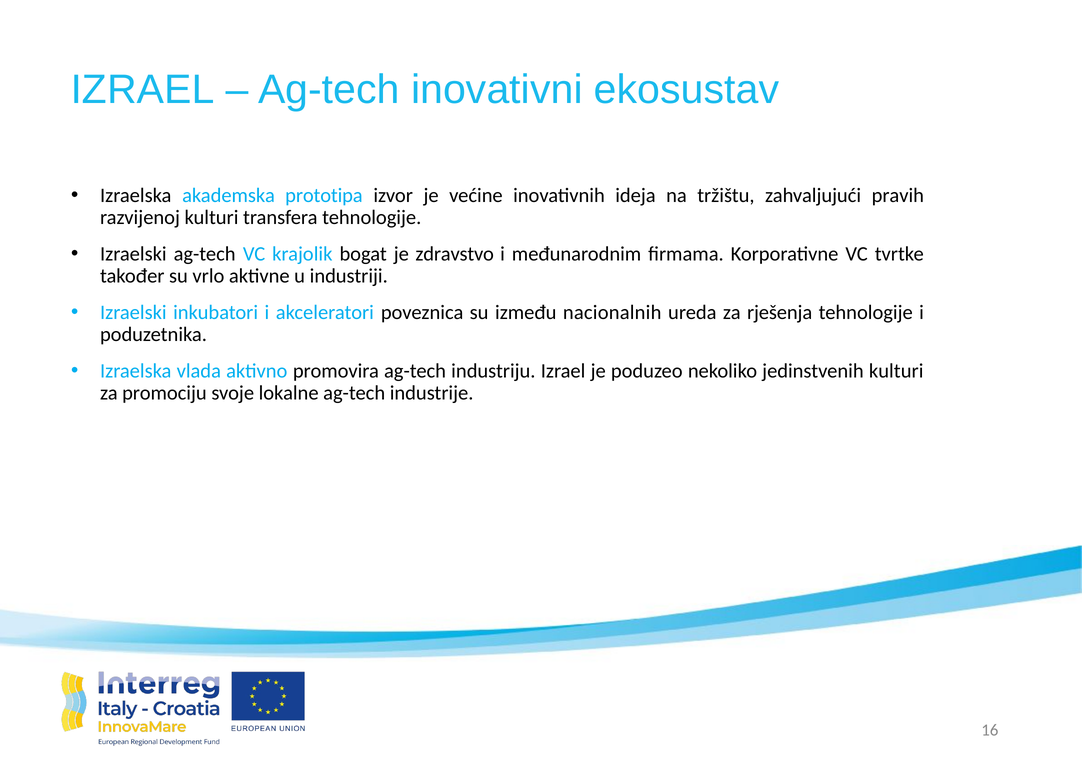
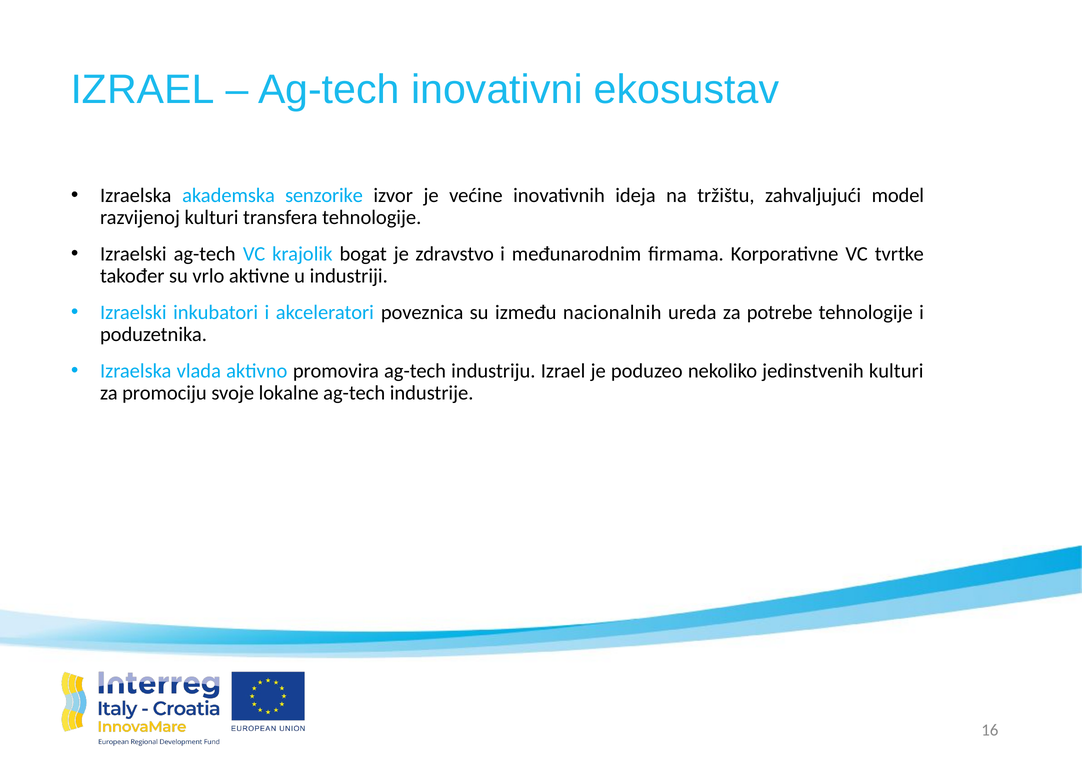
prototipa: prototipa -> senzorike
pravih: pravih -> model
rješenja: rješenja -> potrebe
